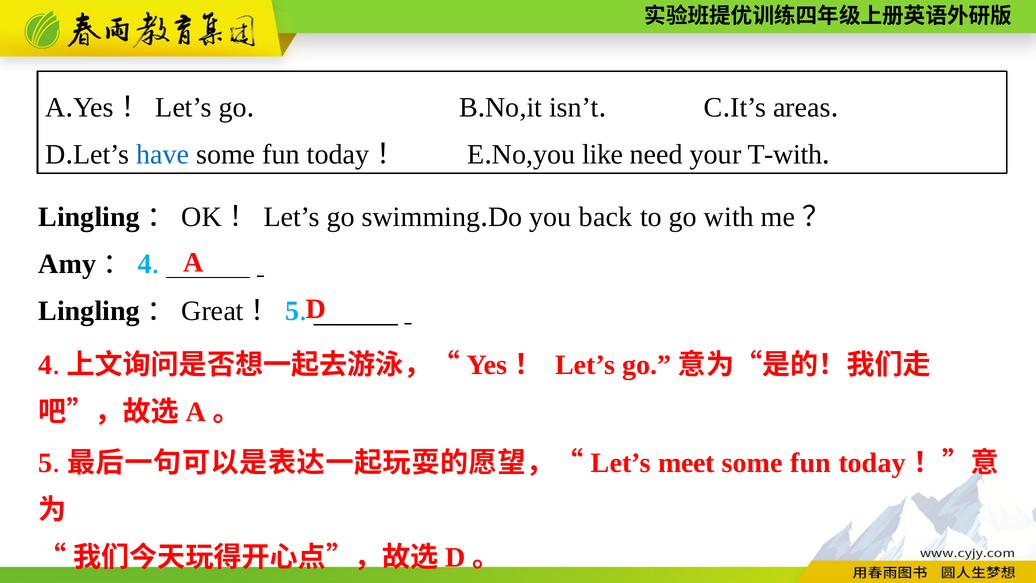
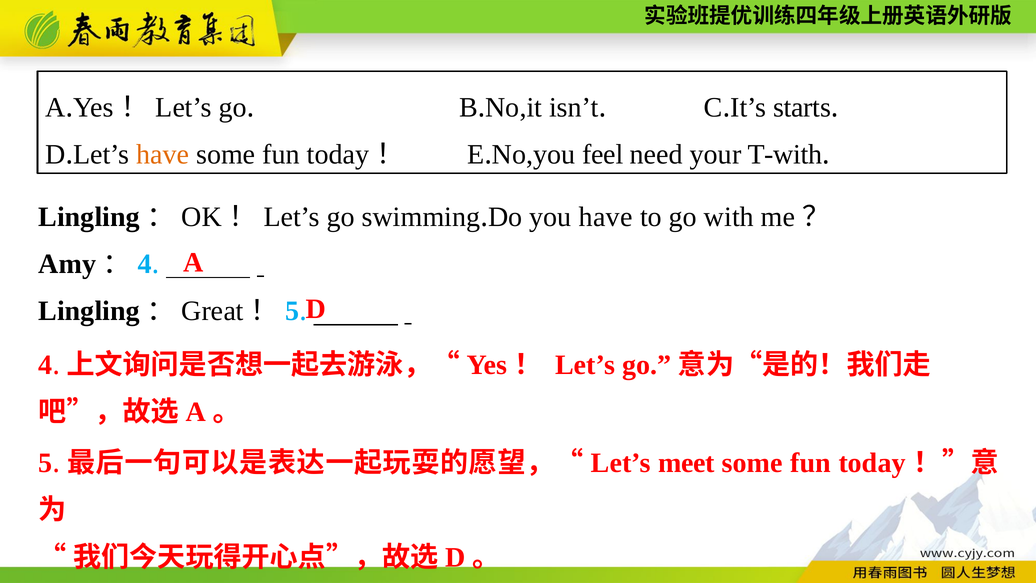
areas: areas -> starts
have at (163, 154) colour: blue -> orange
like: like -> feel
you back: back -> have
